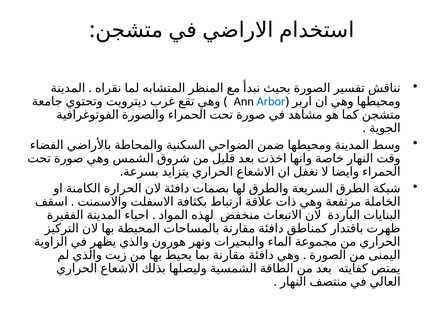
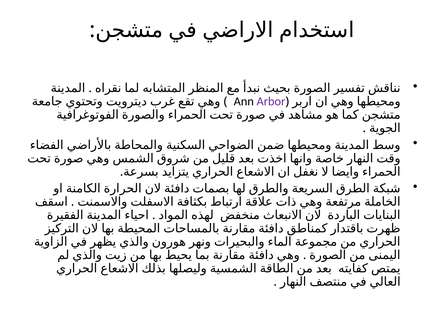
Arbor colour: blue -> purple
